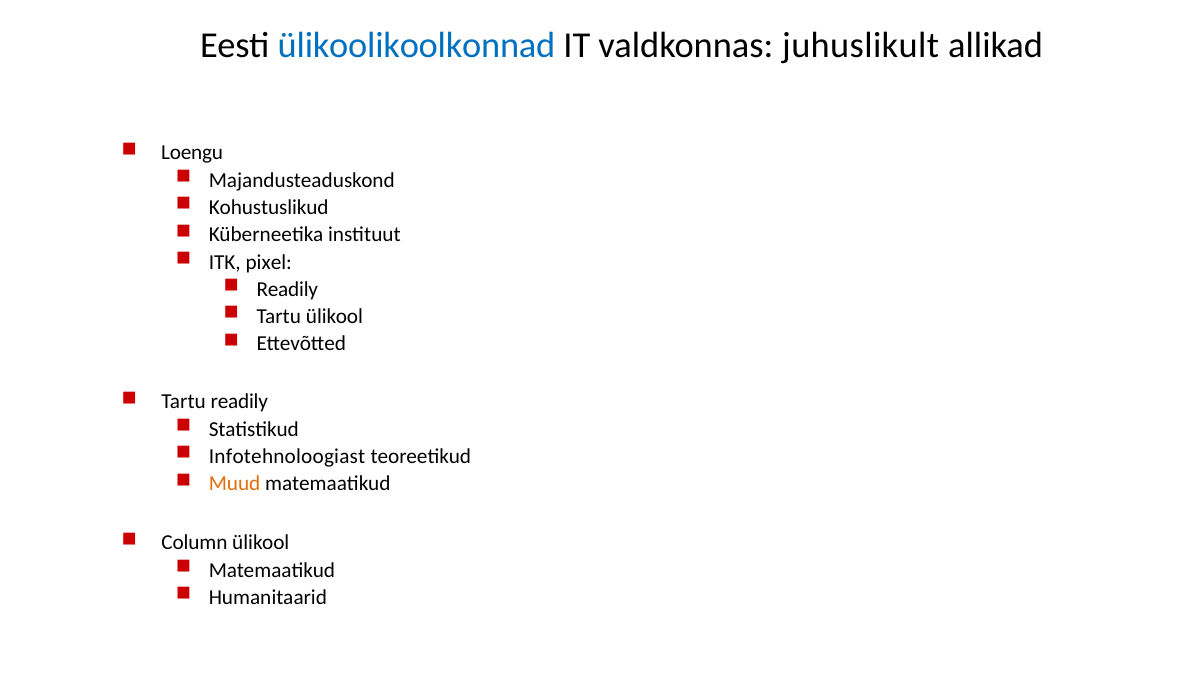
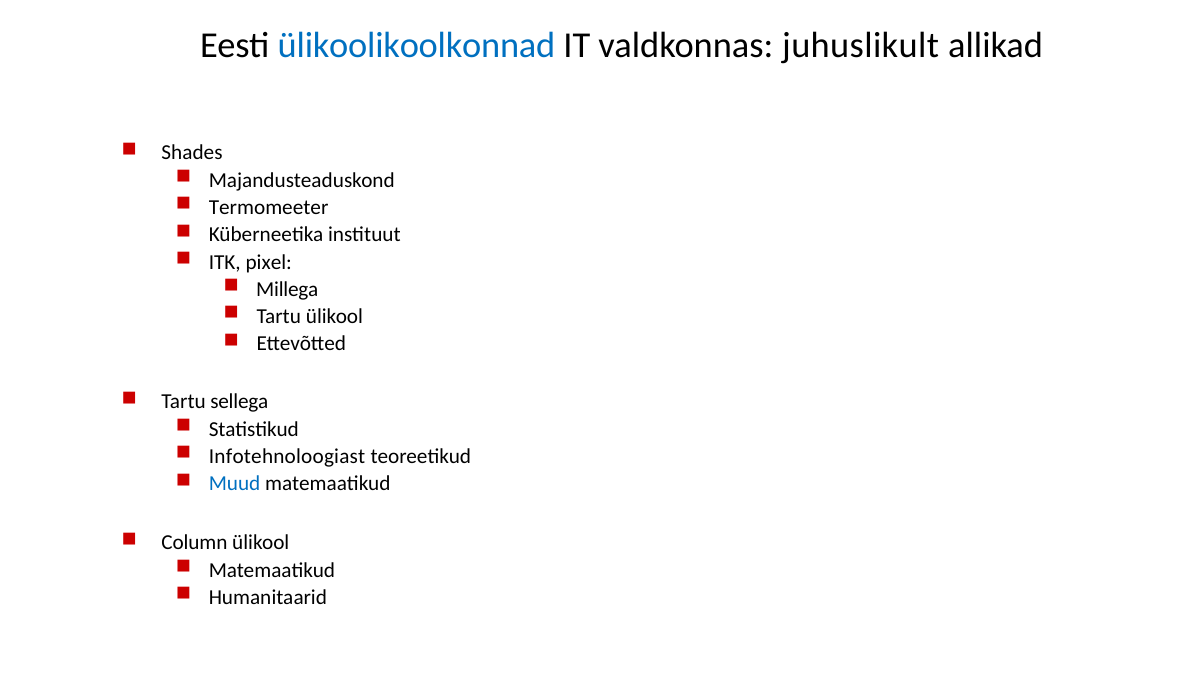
Loengu: Loengu -> Shades
Kohustuslikud: Kohustuslikud -> Termomeeter
Readily at (287, 289): Readily -> Millega
Tartu readily: readily -> sellega
Muud colour: orange -> blue
